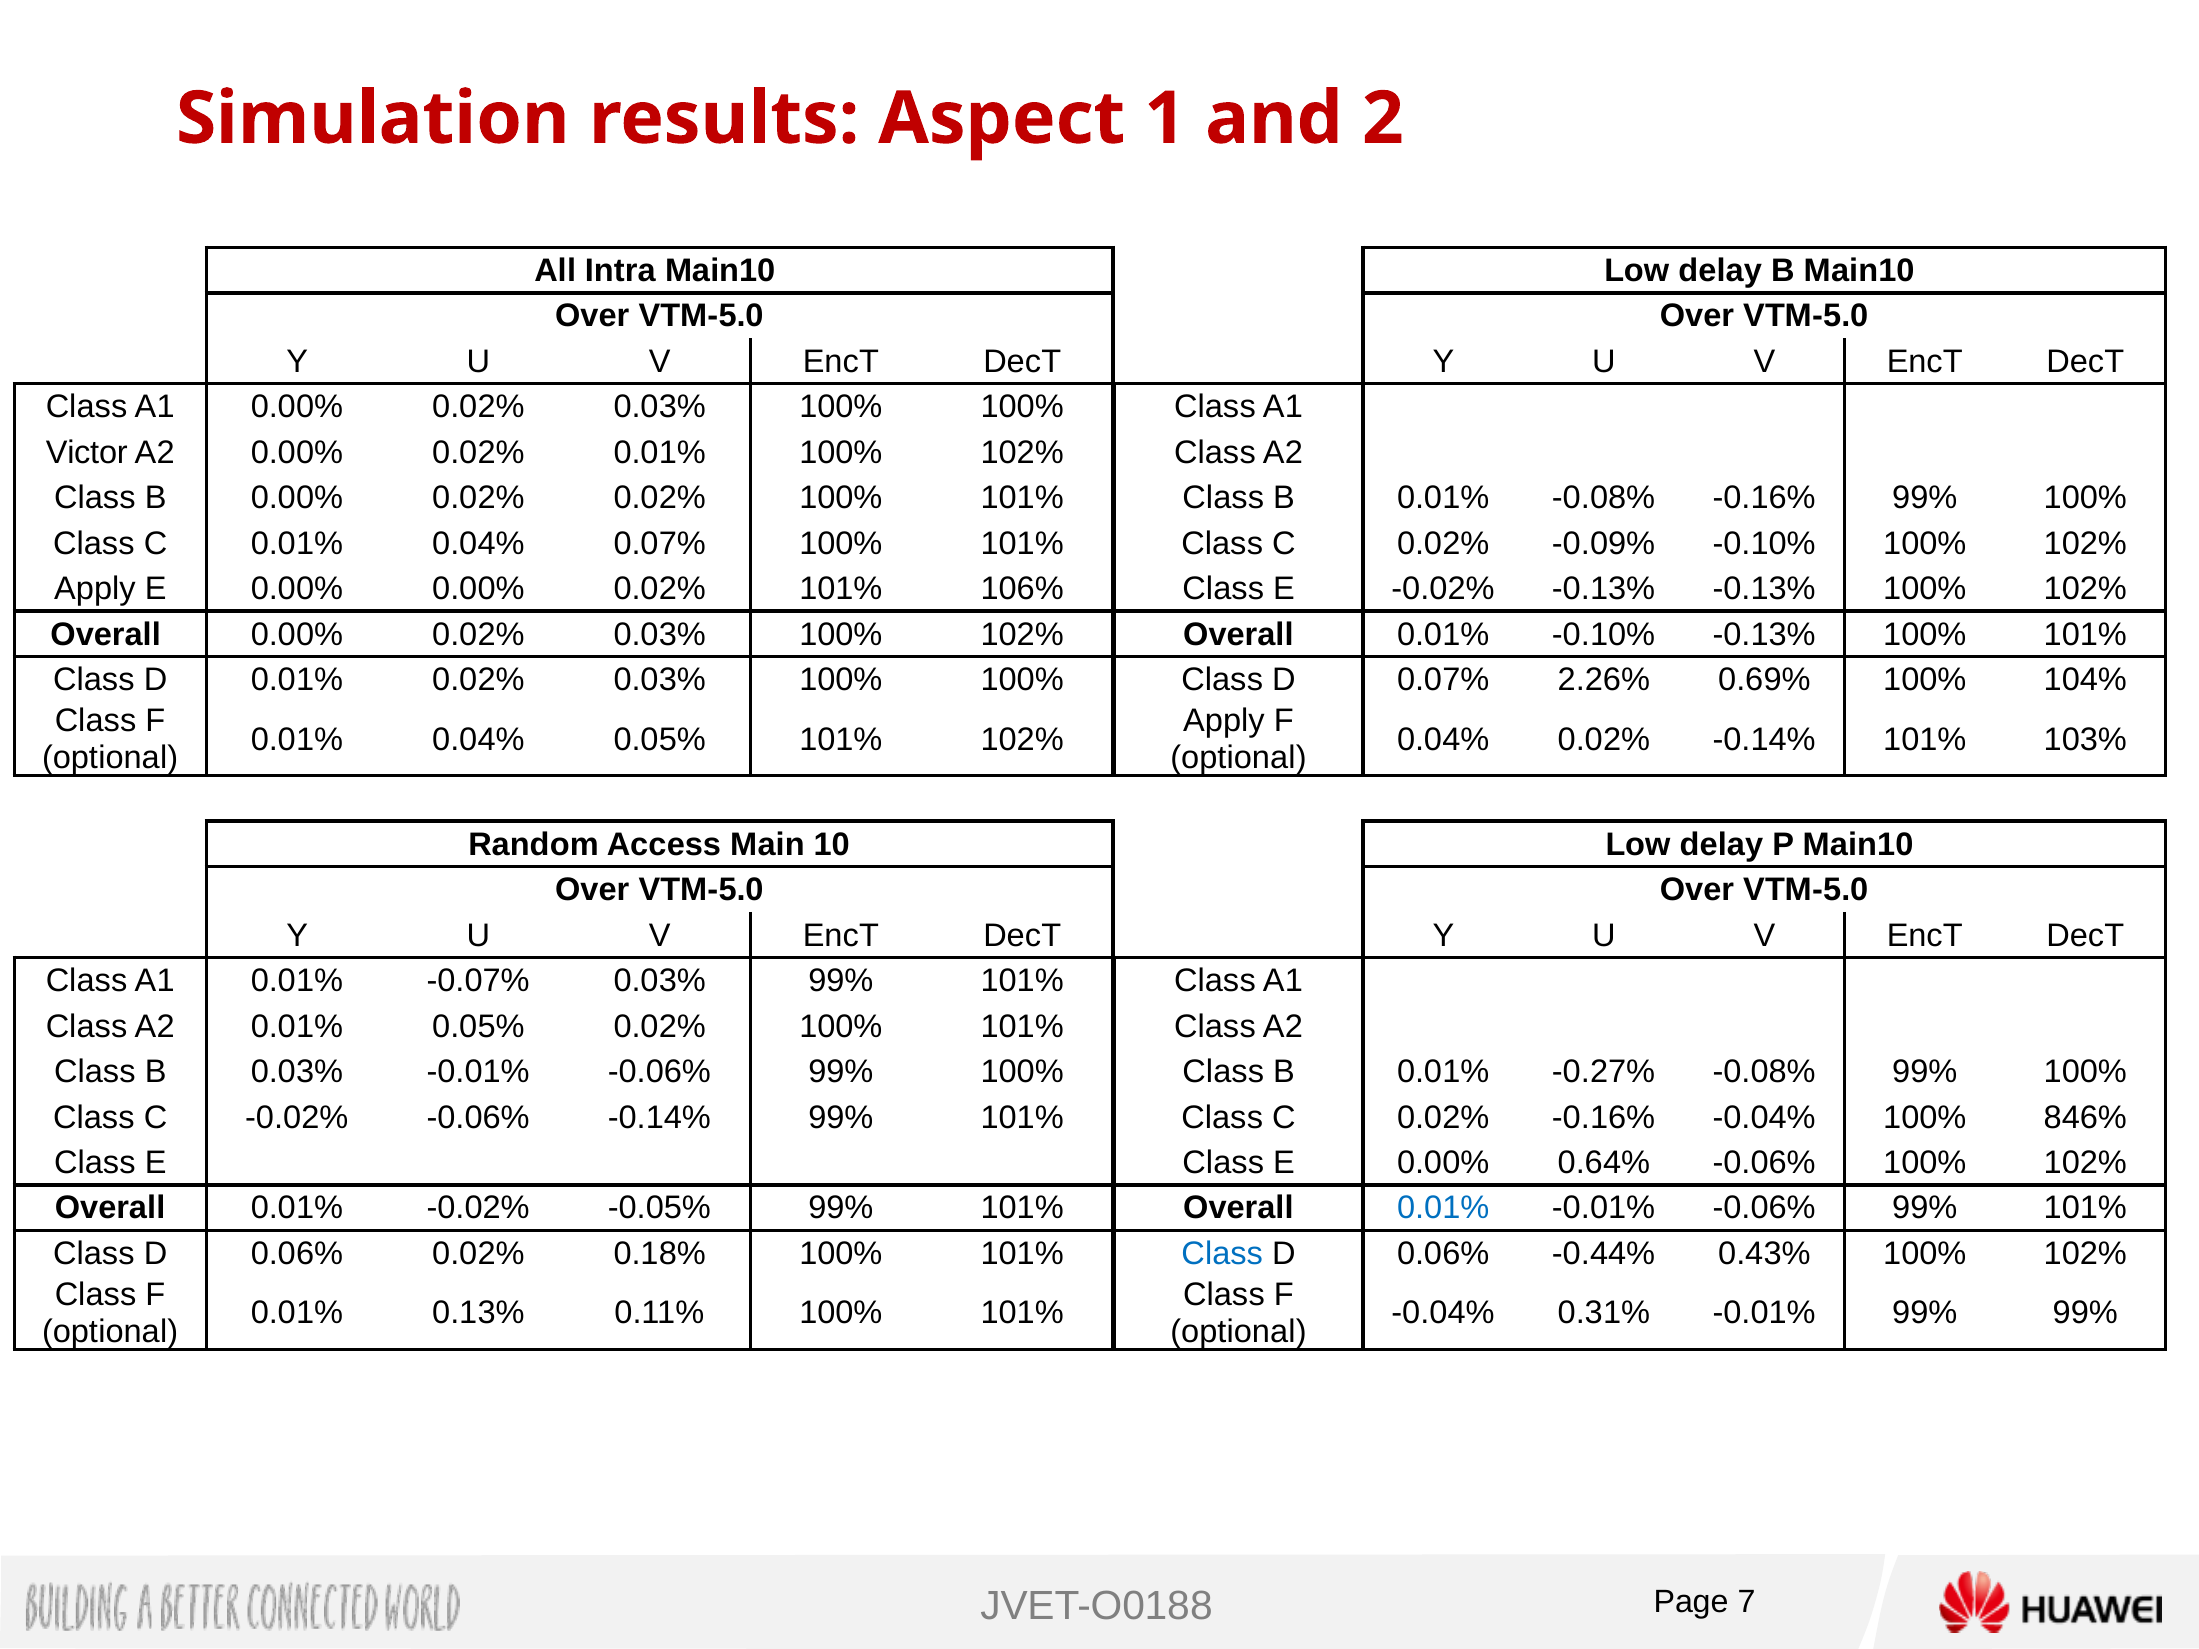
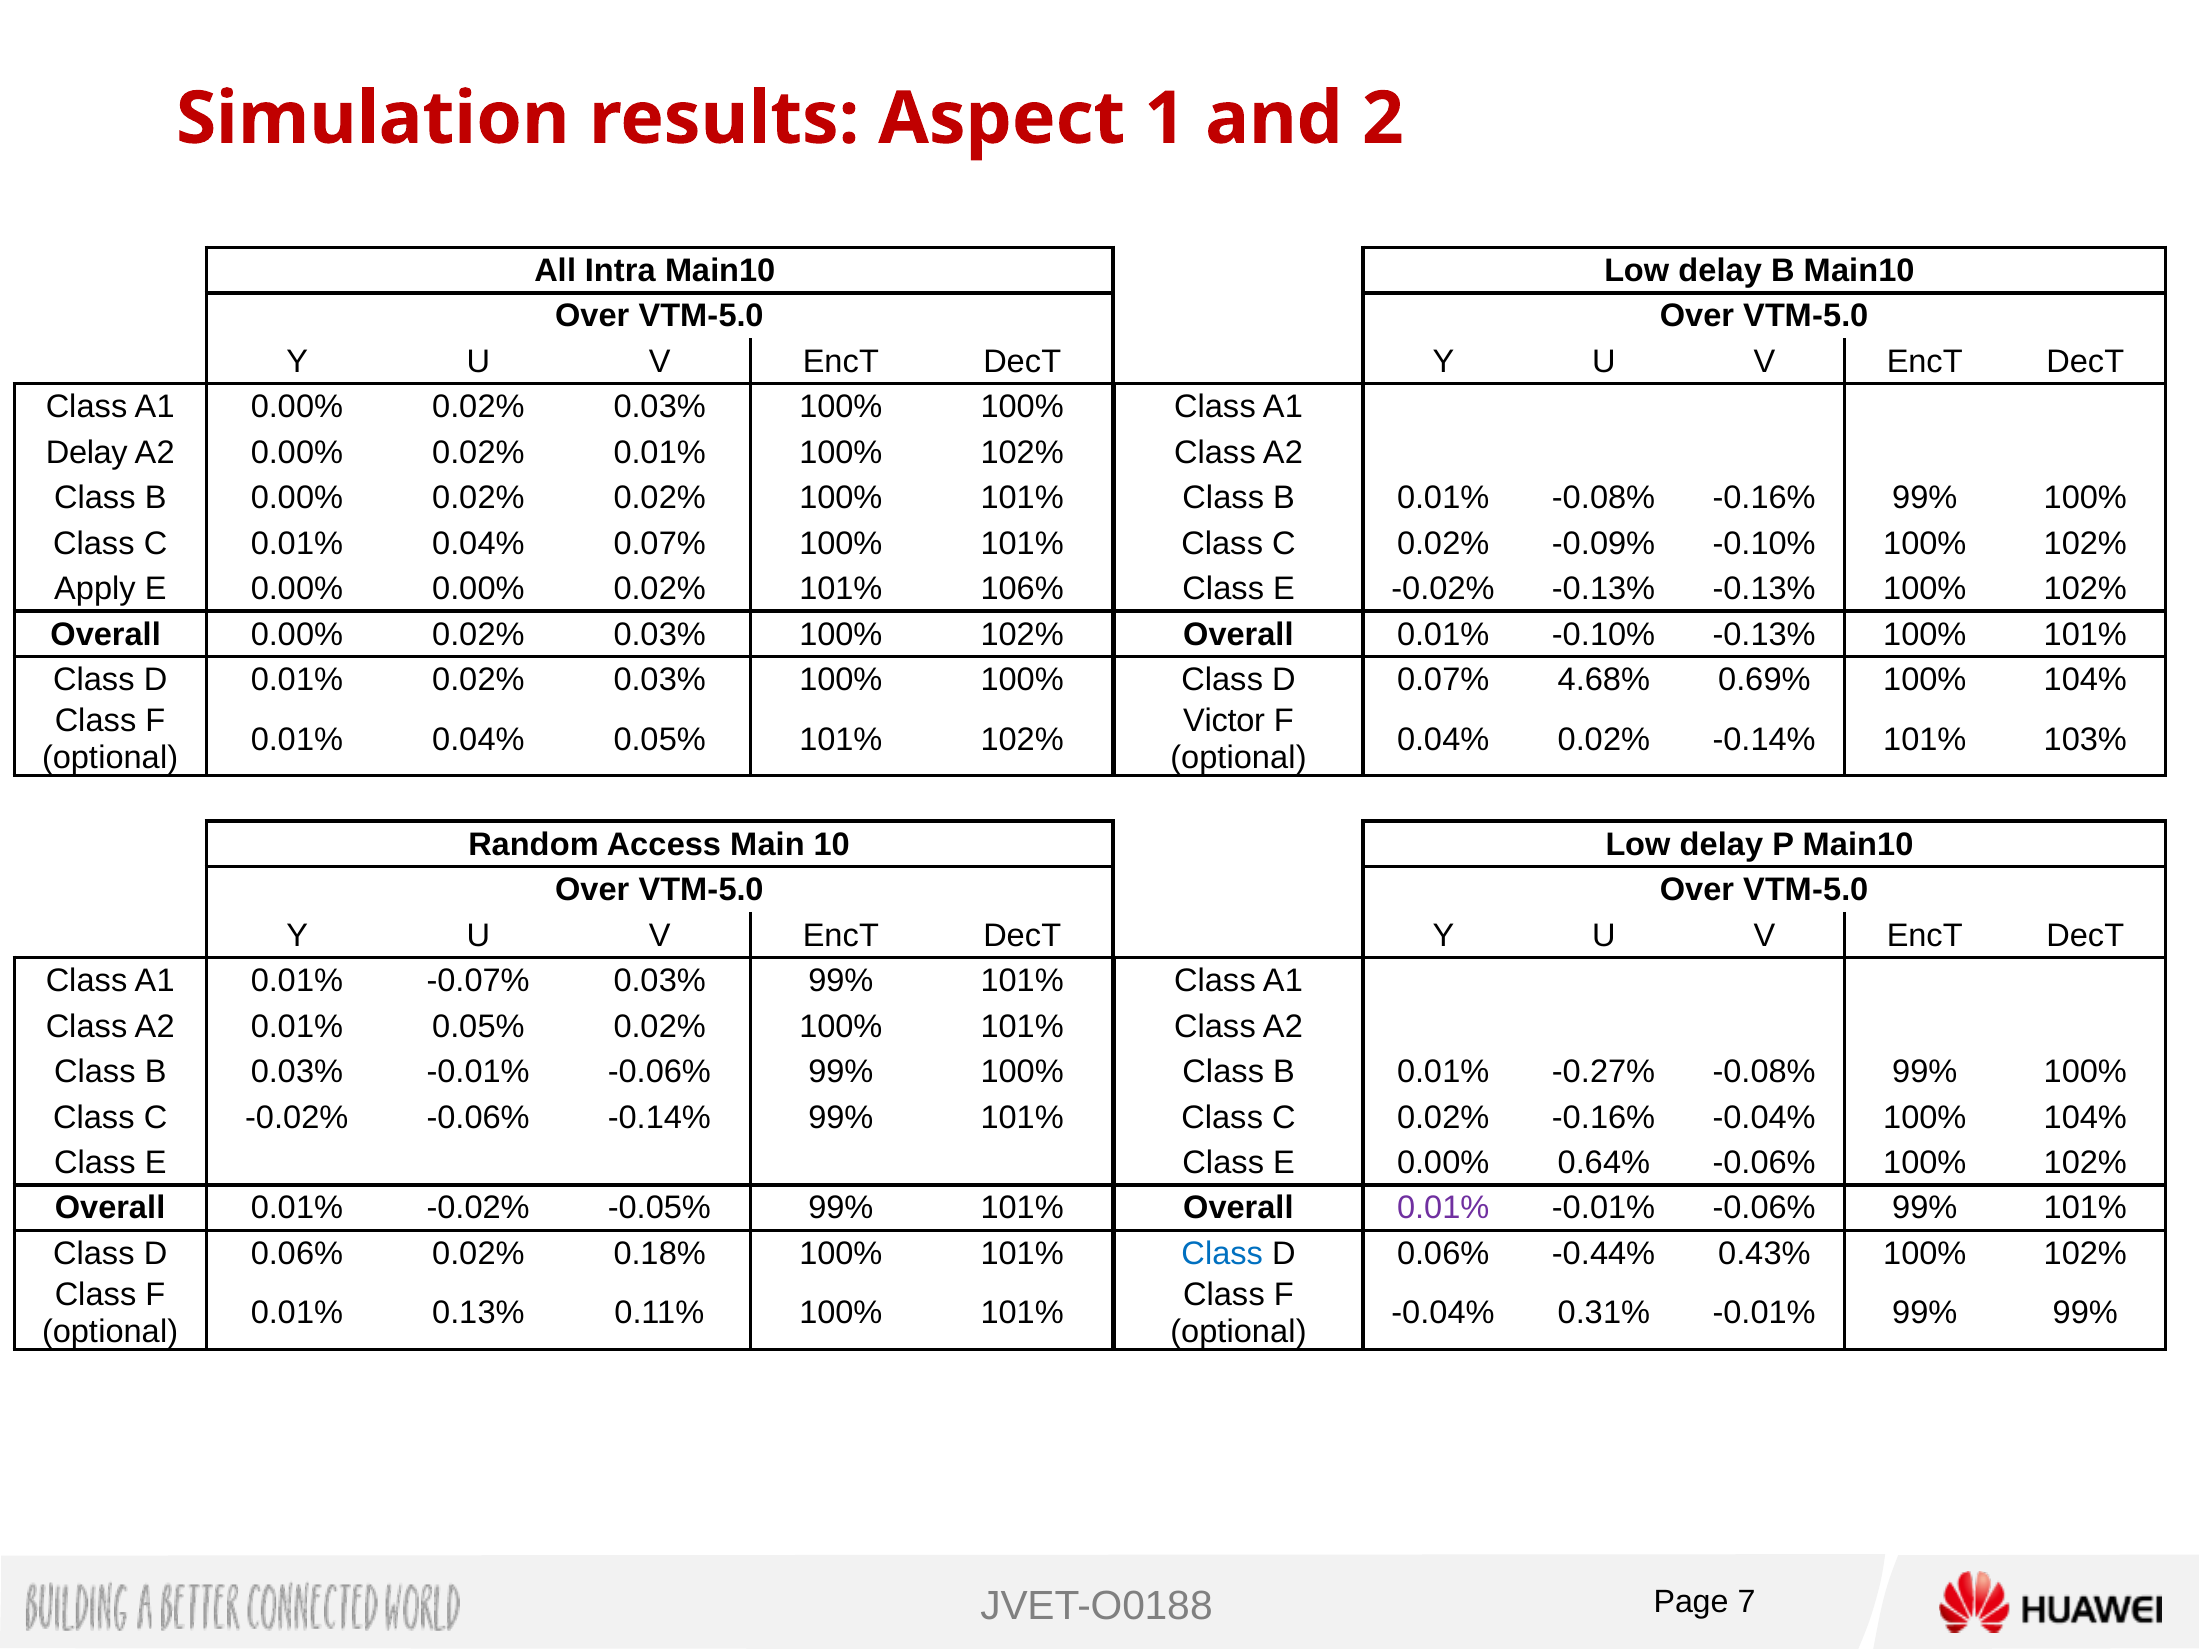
Victor at (87, 453): Victor -> Delay
2.26%: 2.26% -> 4.68%
Apply at (1224, 721): Apply -> Victor
-0.04% 100% 846%: 846% -> 104%
0.01% at (1443, 1208) colour: blue -> purple
